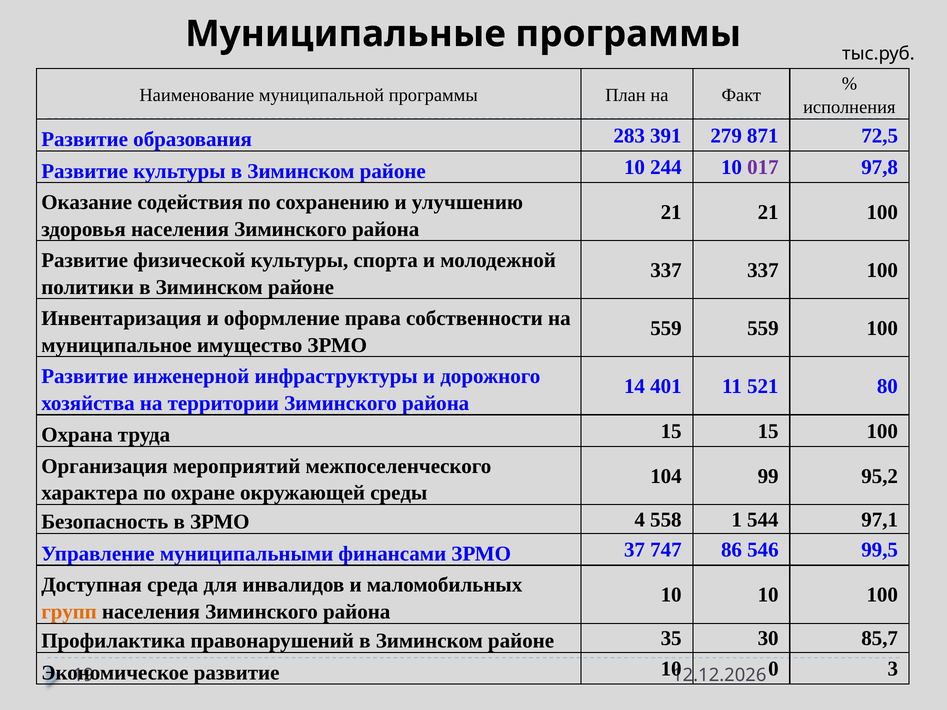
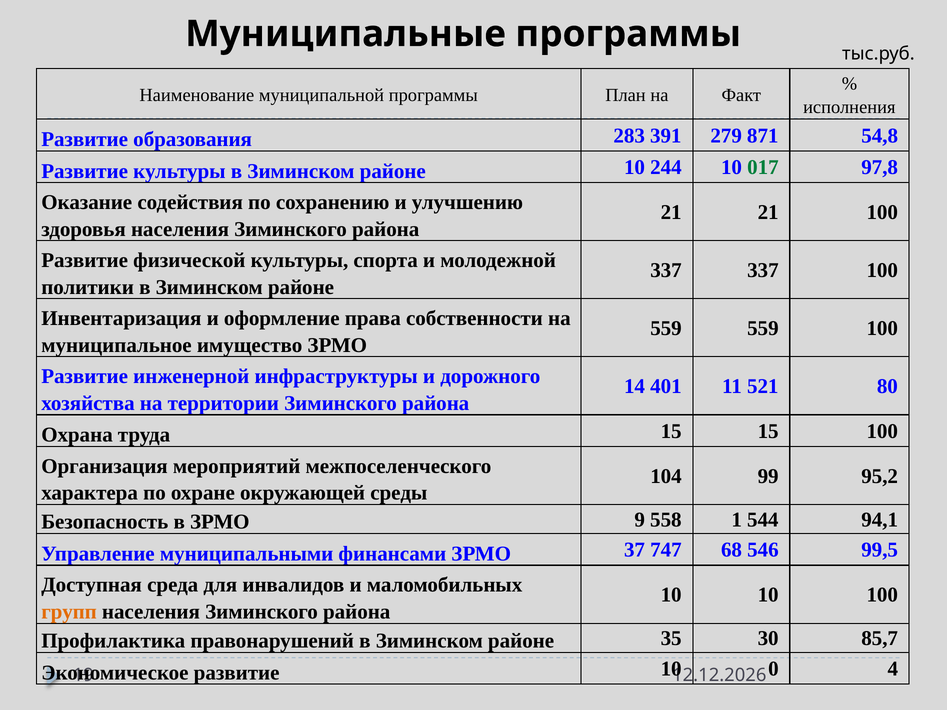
72,5: 72,5 -> 54,8
017 colour: purple -> green
4: 4 -> 9
97,1: 97,1 -> 94,1
86: 86 -> 68
3: 3 -> 4
